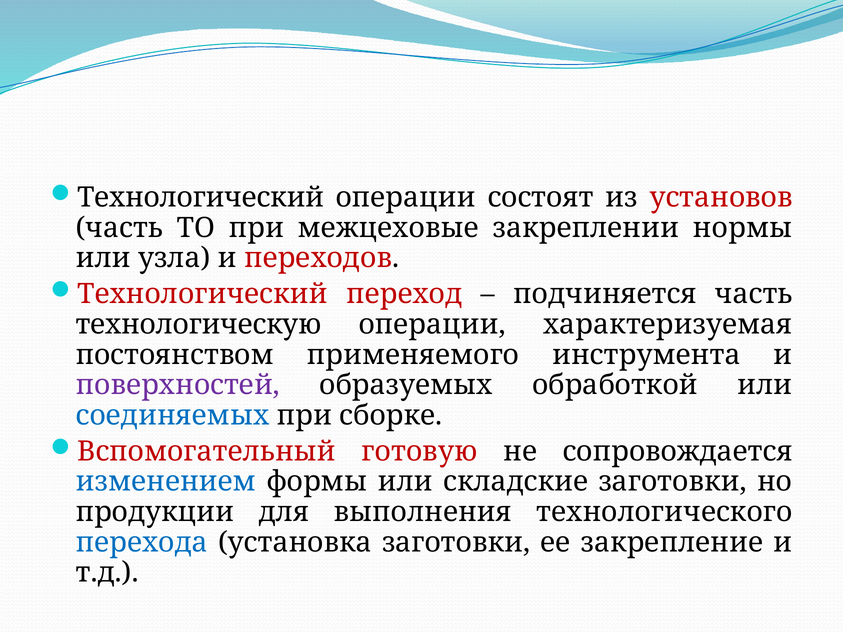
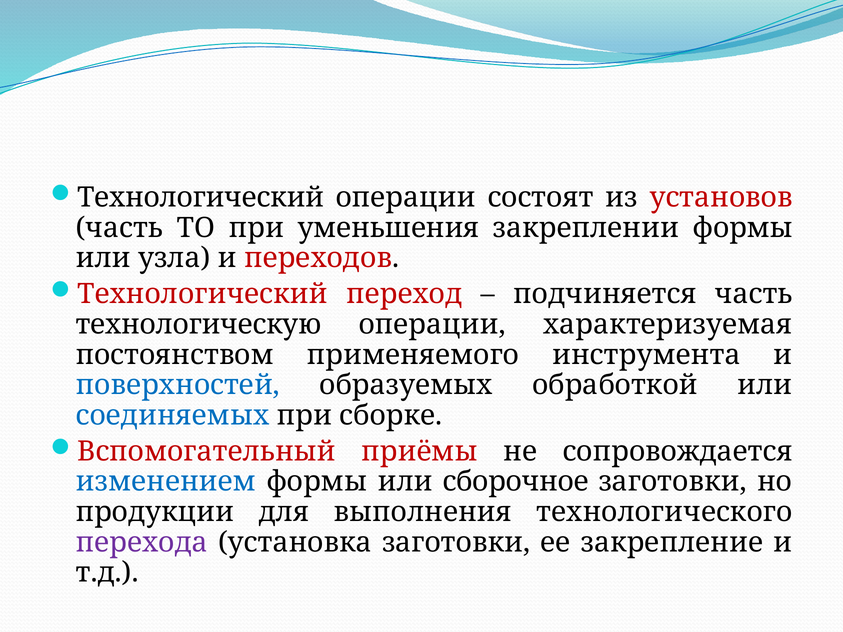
межцеховые: межцеховые -> уменьшения
закреплении нормы: нормы -> формы
поверхностей colour: purple -> blue
готовую: готовую -> приёмы
складские: складские -> сборочное
перехода colour: blue -> purple
